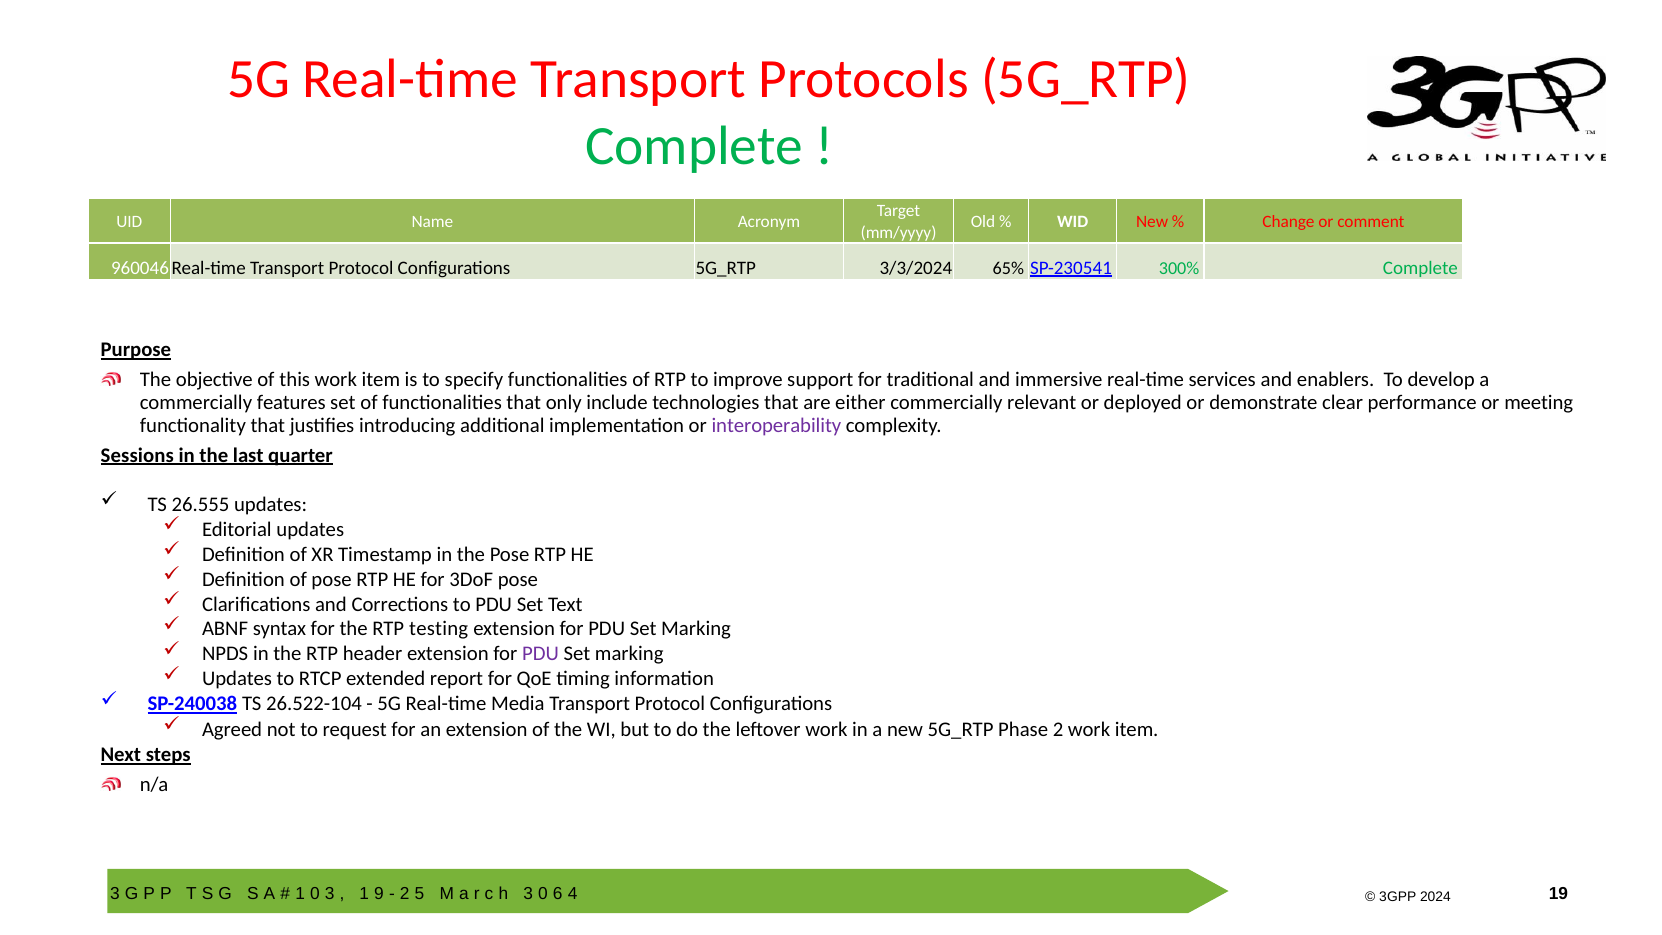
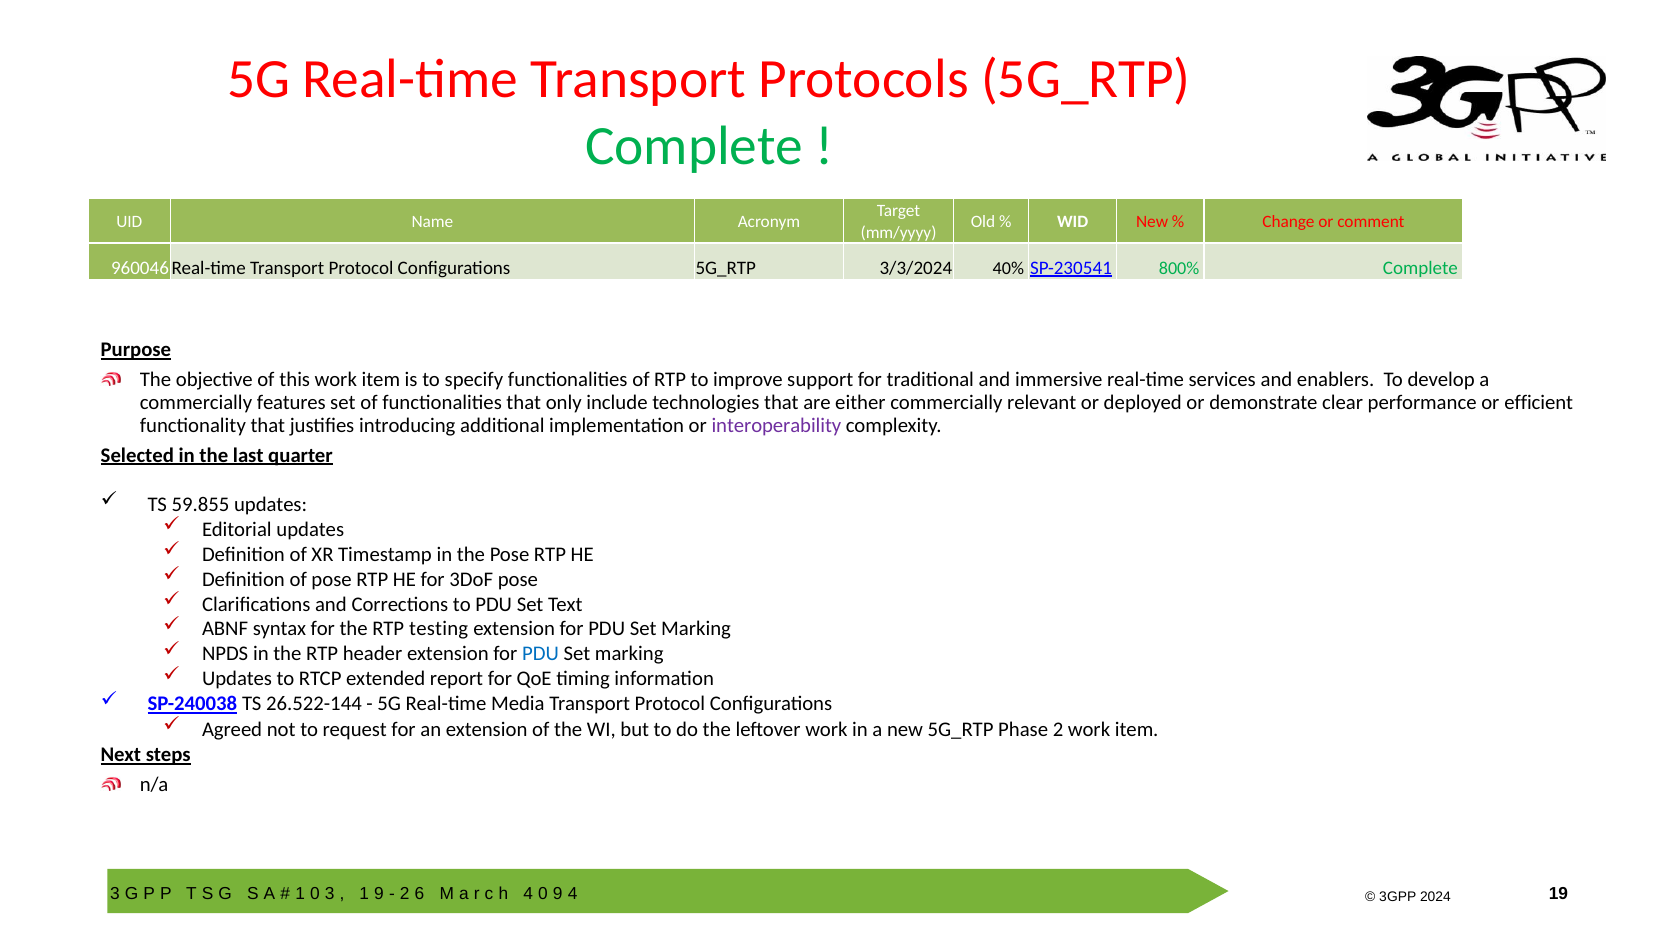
65%: 65% -> 40%
300%: 300% -> 800%
meeting: meeting -> efficient
Sessions: Sessions -> Selected
26.555: 26.555 -> 59.855
PDU at (541, 654) colour: purple -> blue
26.522-104: 26.522-104 -> 26.522-144
5: 5 -> 6
3 at (528, 894): 3 -> 4
6 at (558, 894): 6 -> 9
